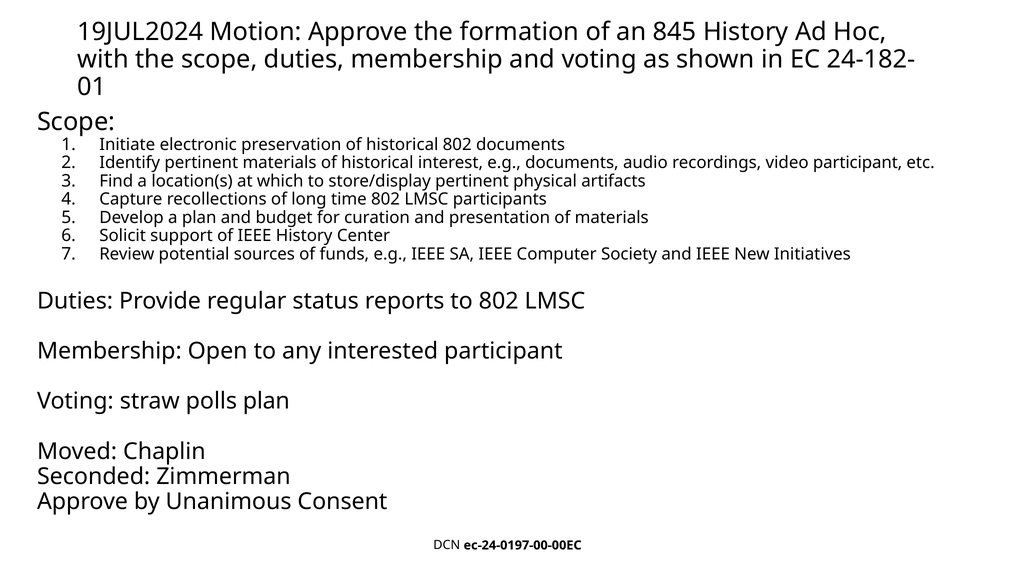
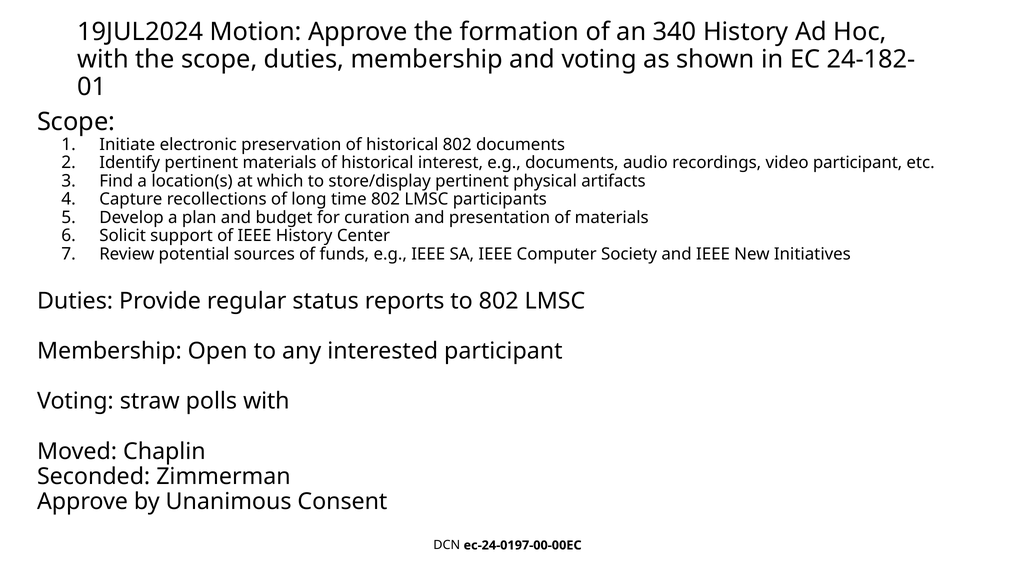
845: 845 -> 340
polls plan: plan -> with
